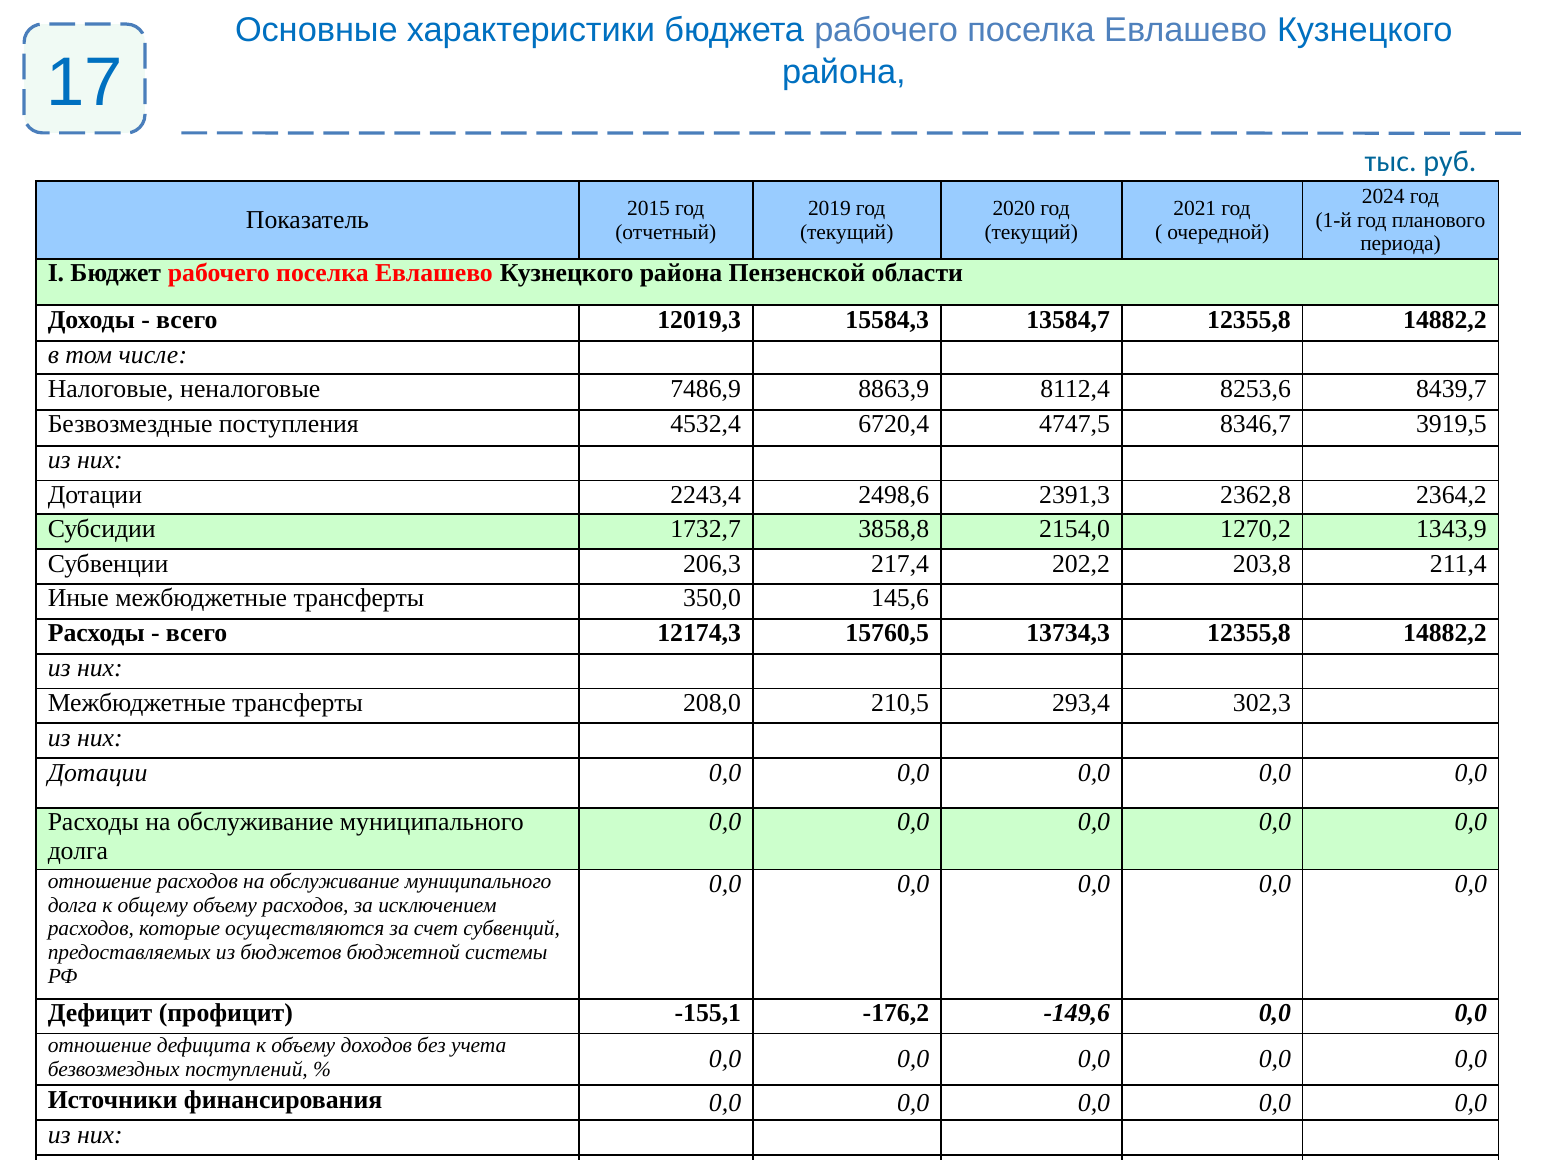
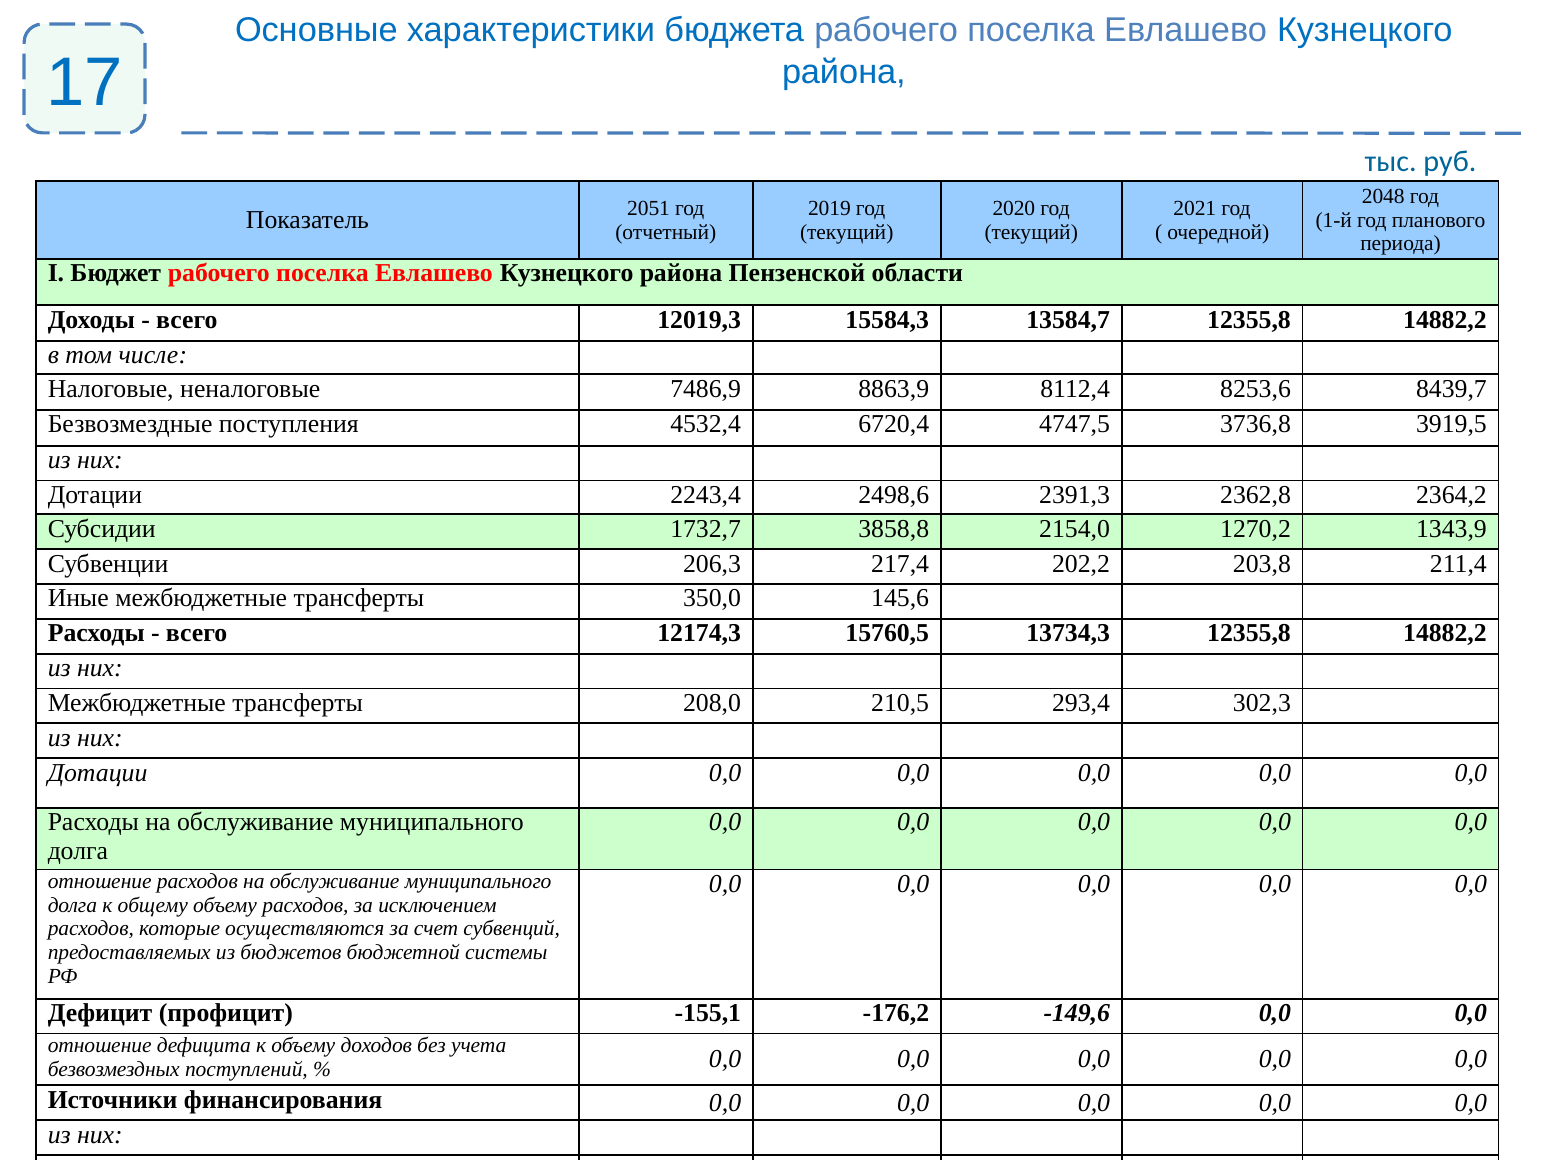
2024: 2024 -> 2048
2015: 2015 -> 2051
8346,7: 8346,7 -> 3736,8
